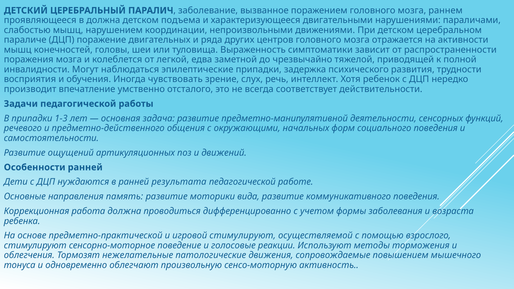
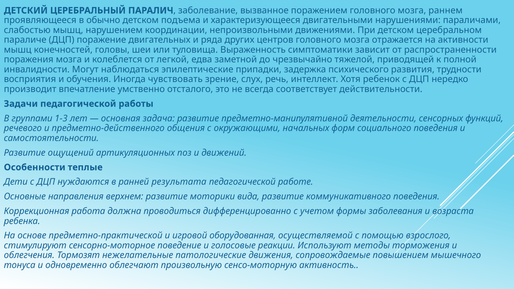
в должна: должна -> обычно
В припадки: припадки -> группами
Особенности ранней: ранней -> теплые
память: память -> верхнем
игровой стимулируют: стимулируют -> оборудованная
